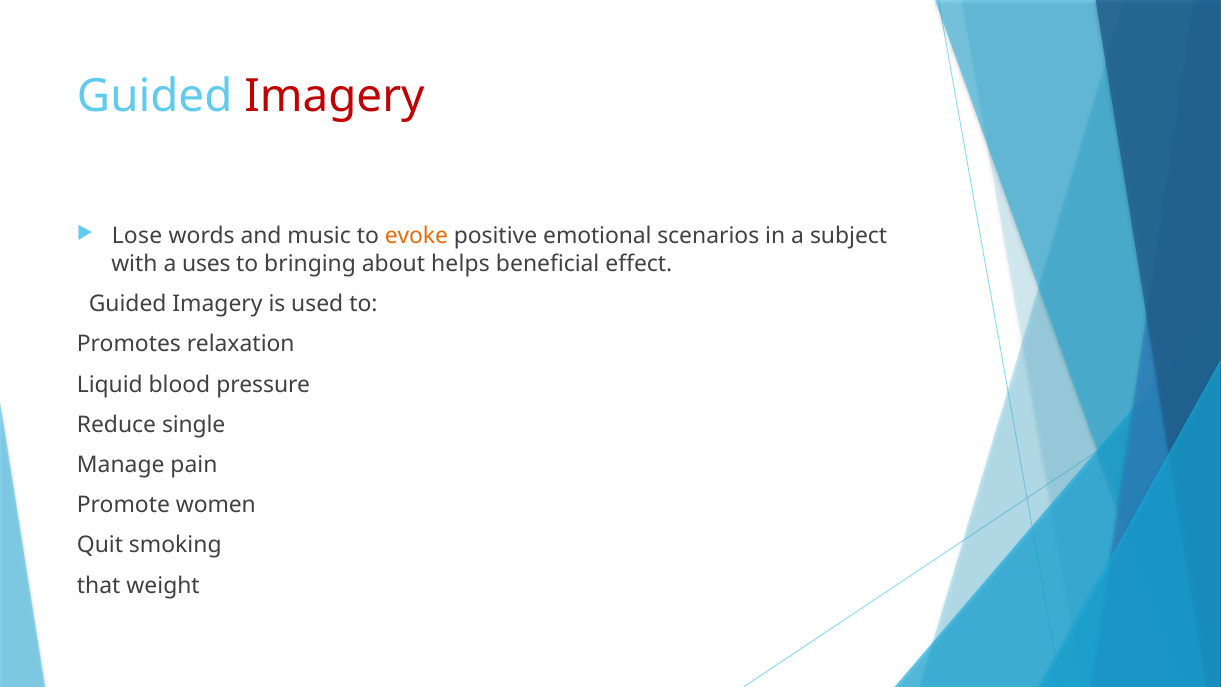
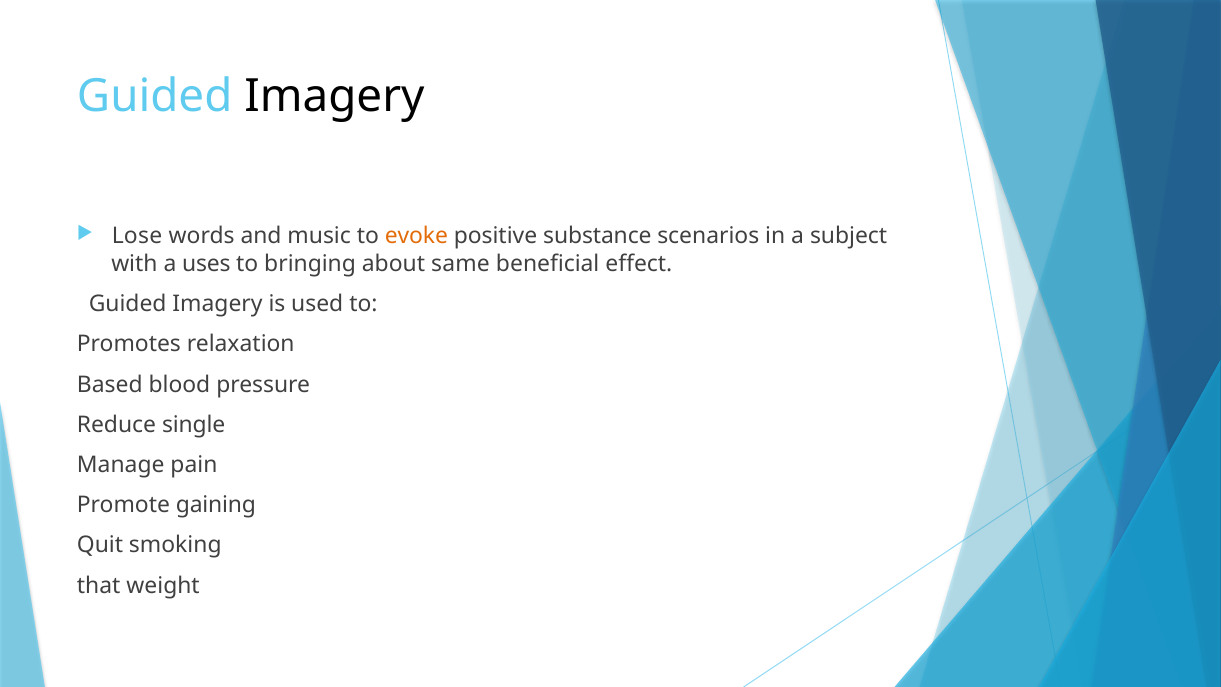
Imagery at (334, 96) colour: red -> black
emotional: emotional -> substance
helps: helps -> same
Liquid: Liquid -> Based
women: women -> gaining
